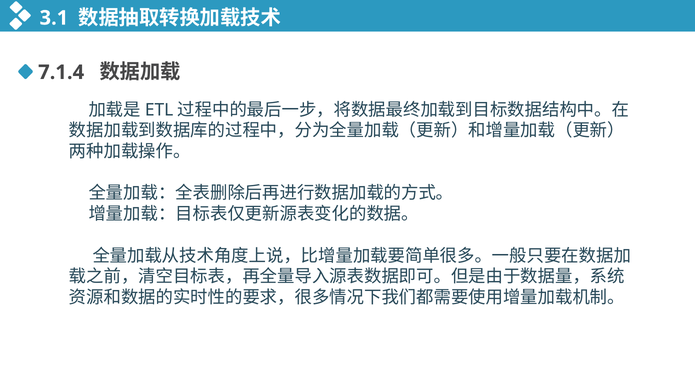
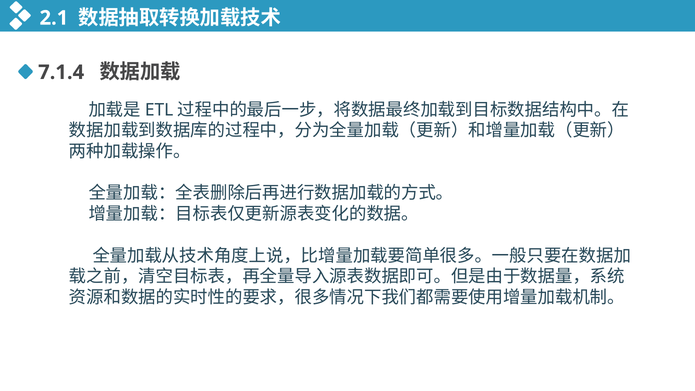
3.1: 3.1 -> 2.1
